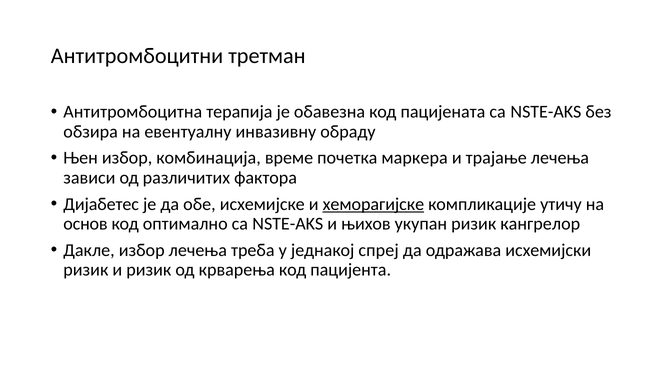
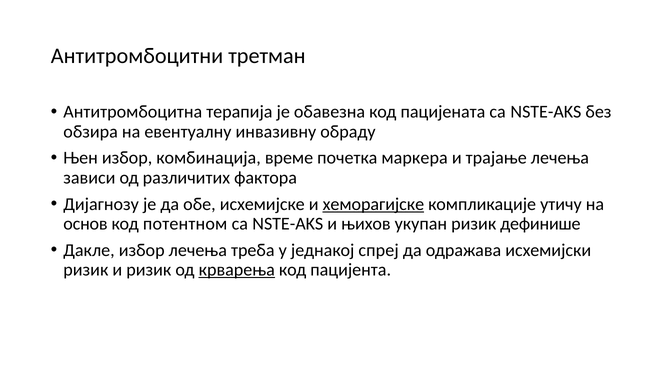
Дијабетес: Дијабетес -> Дијагнозу
оптимално: оптимално -> потентном
кангрелор: кангрелор -> дефинише
крварења underline: none -> present
